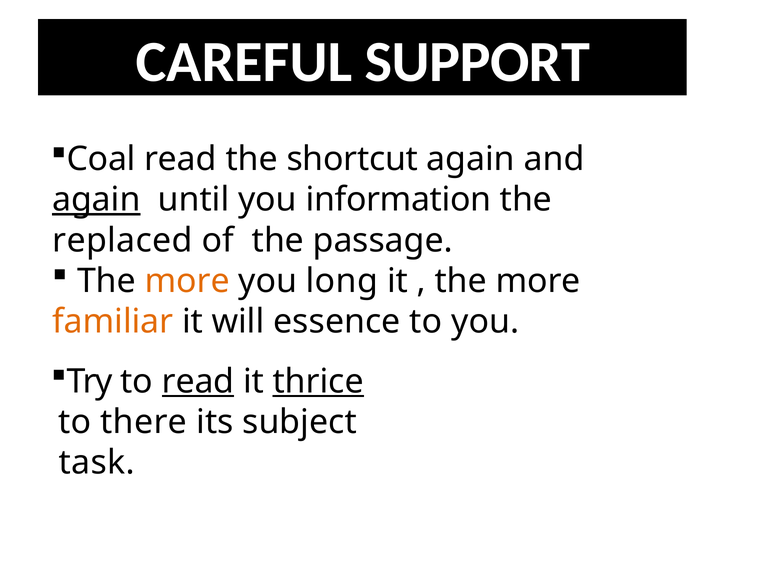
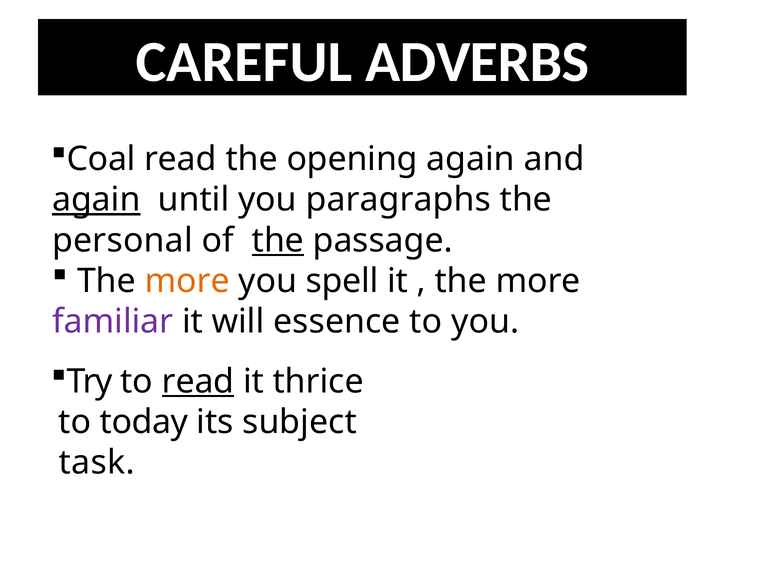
SUPPORT: SUPPORT -> ADVERBS
shortcut: shortcut -> opening
information: information -> paragraphs
replaced: replaced -> personal
the at (278, 240) underline: none -> present
long: long -> spell
familiar colour: orange -> purple
thrice underline: present -> none
there: there -> today
